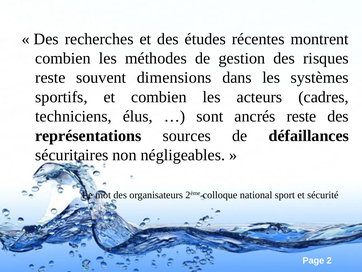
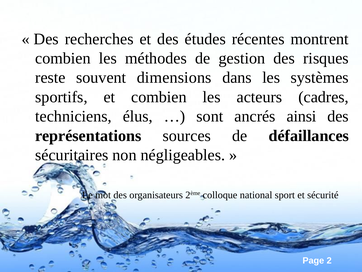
ancrés reste: reste -> ainsi
